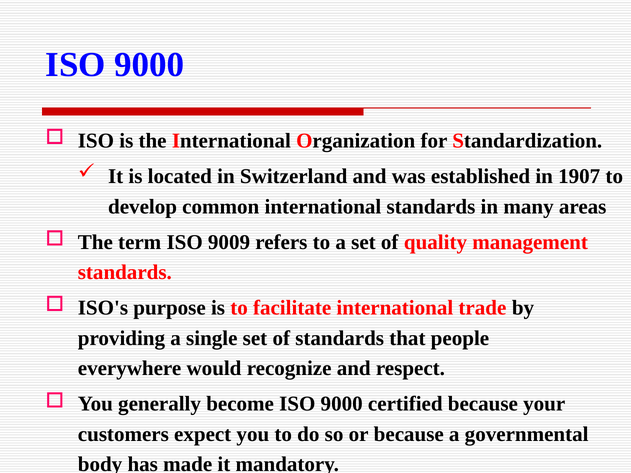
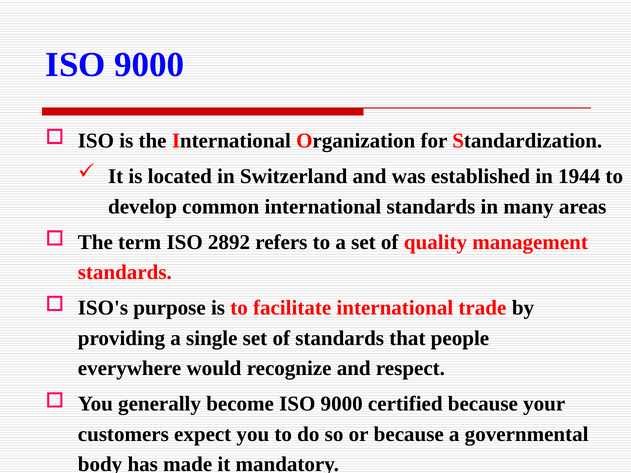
1907: 1907 -> 1944
9009: 9009 -> 2892
